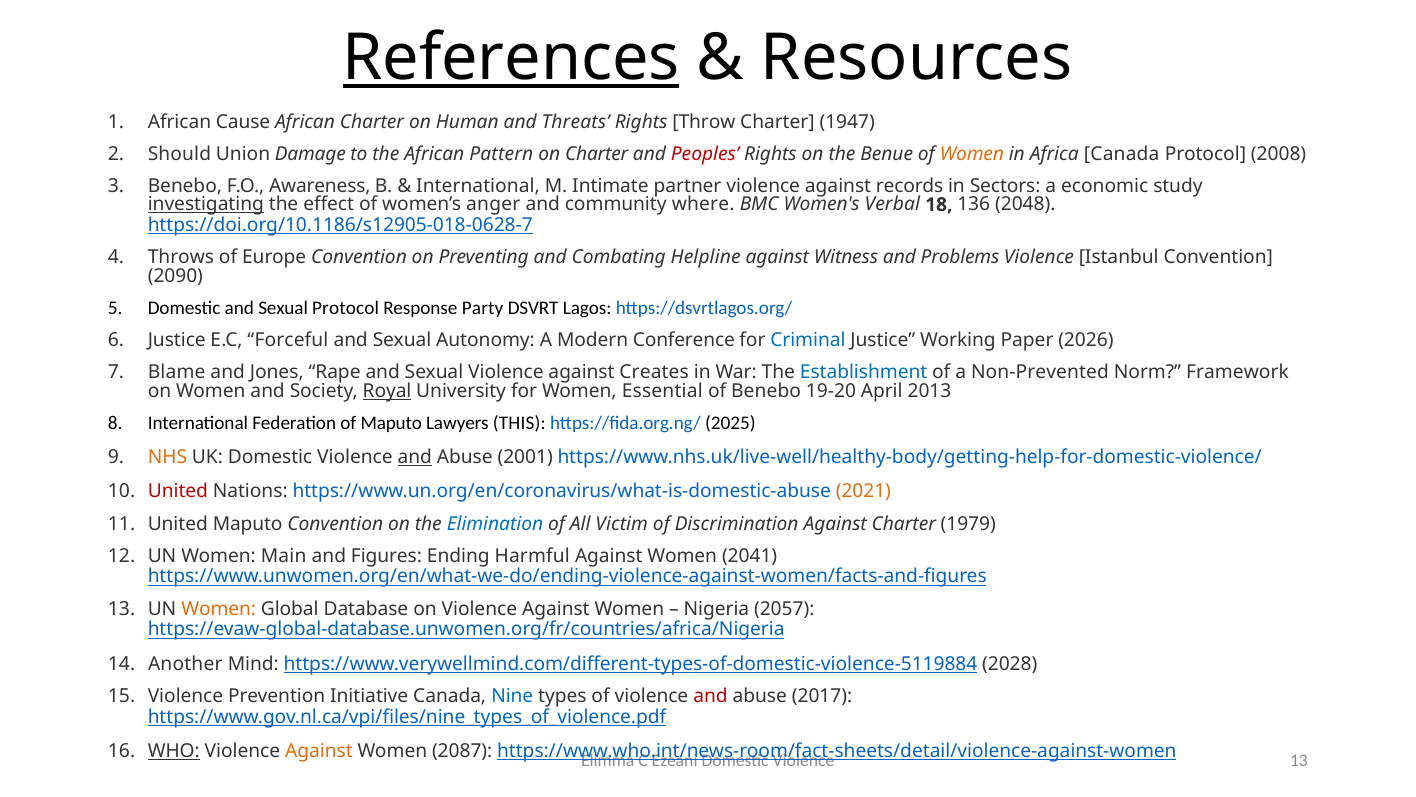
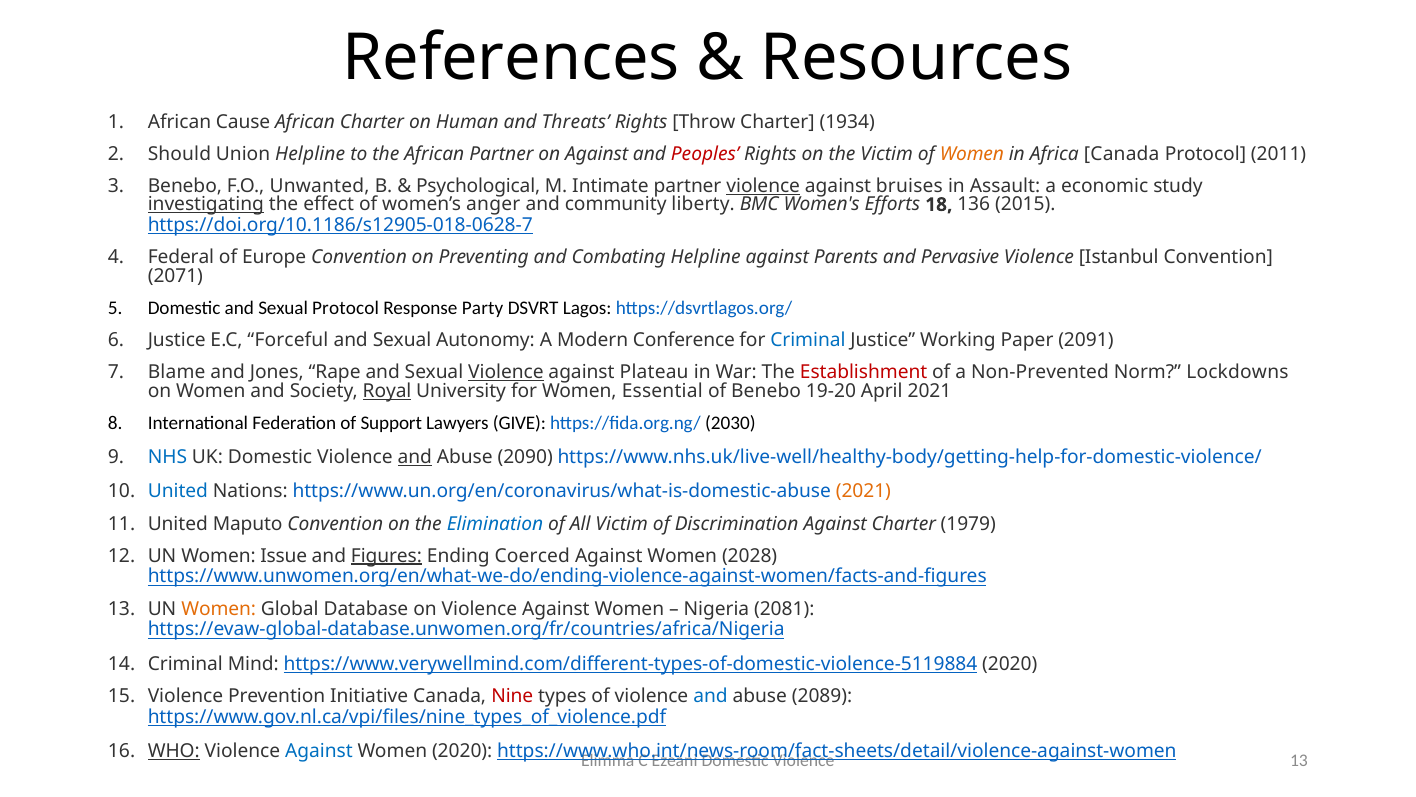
References underline: present -> none
1947: 1947 -> 1934
Union Damage: Damage -> Helpline
African Pattern: Pattern -> Partner
on Charter: Charter -> Against
the Benue: Benue -> Victim
2008: 2008 -> 2011
Awareness: Awareness -> Unwanted
International at (478, 186): International -> Psychological
violence at (763, 186) underline: none -> present
records: records -> bruises
Sectors: Sectors -> Assault
where: where -> liberty
Verbal: Verbal -> Efforts
2048: 2048 -> 2015
Throws: Throws -> Federal
Witness: Witness -> Parents
Problems: Problems -> Pervasive
2090: 2090 -> 2071
2026: 2026 -> 2091
Violence at (506, 372) underline: none -> present
Creates: Creates -> Plateau
Establishment colour: blue -> red
Framework: Framework -> Lockdowns
April 2013: 2013 -> 2021
of Maputo: Maputo -> Support
THIS: THIS -> GIVE
2025: 2025 -> 2030
NHS colour: orange -> blue
2001: 2001 -> 2090
United at (178, 491) colour: red -> blue
Main: Main -> Issue
Figures underline: none -> present
Harmful: Harmful -> Coerced
2041: 2041 -> 2028
2057: 2057 -> 2081
Another at (185, 663): Another -> Criminal
https://www.verywellmind.com/different-types-of-domestic-violence-5119884 2028: 2028 -> 2020
Nine colour: blue -> red
and at (710, 696) colour: red -> blue
2017: 2017 -> 2089
Against at (319, 751) colour: orange -> blue
Women 2087: 2087 -> 2020
